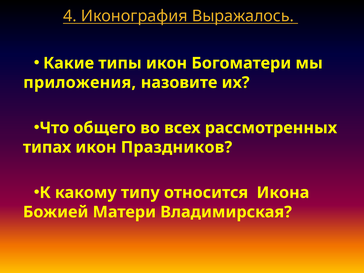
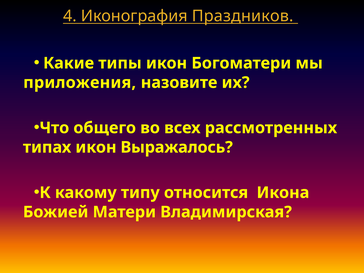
Выражалось: Выражалось -> Праздников
Праздников: Праздников -> Выражалось
